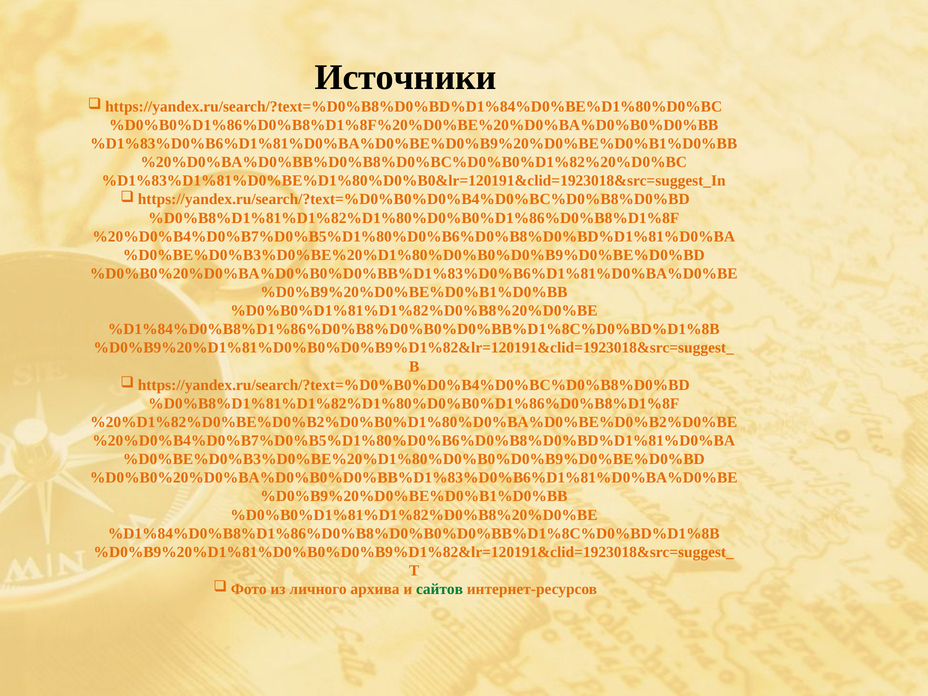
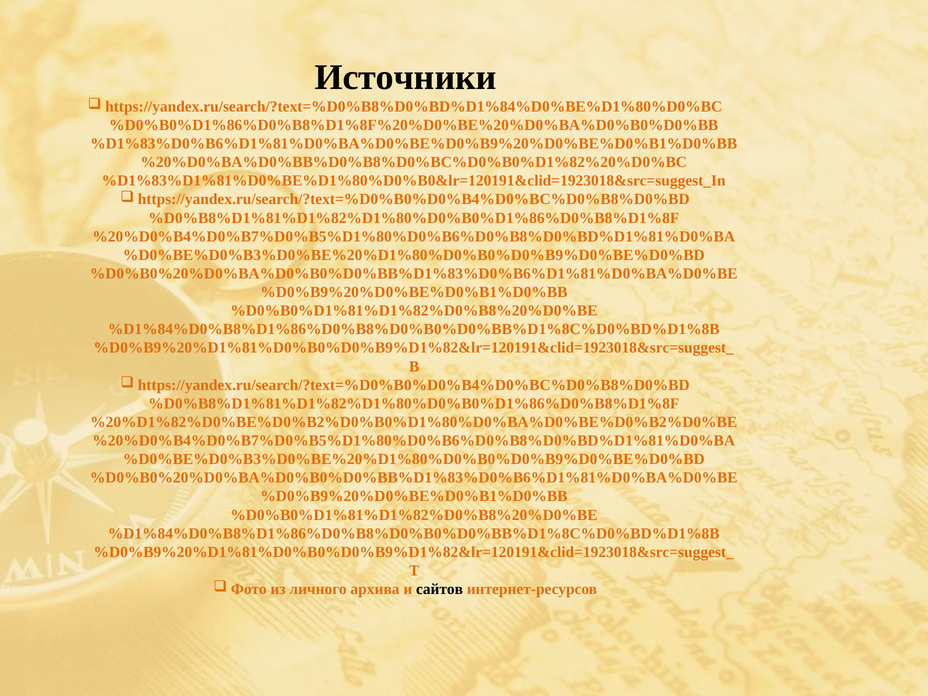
сайтов colour: green -> black
